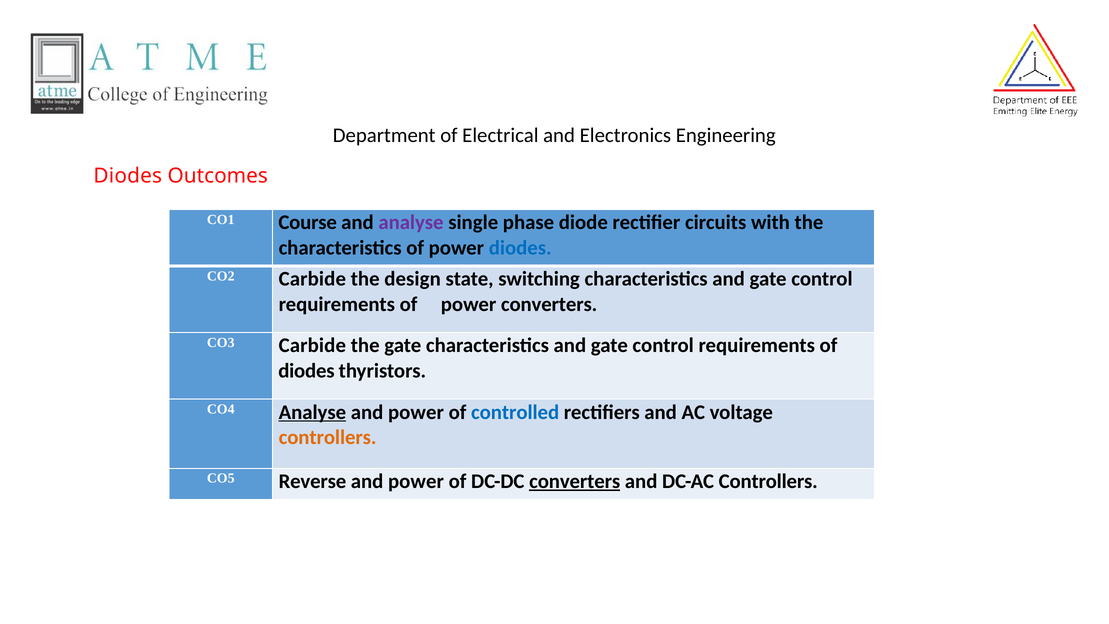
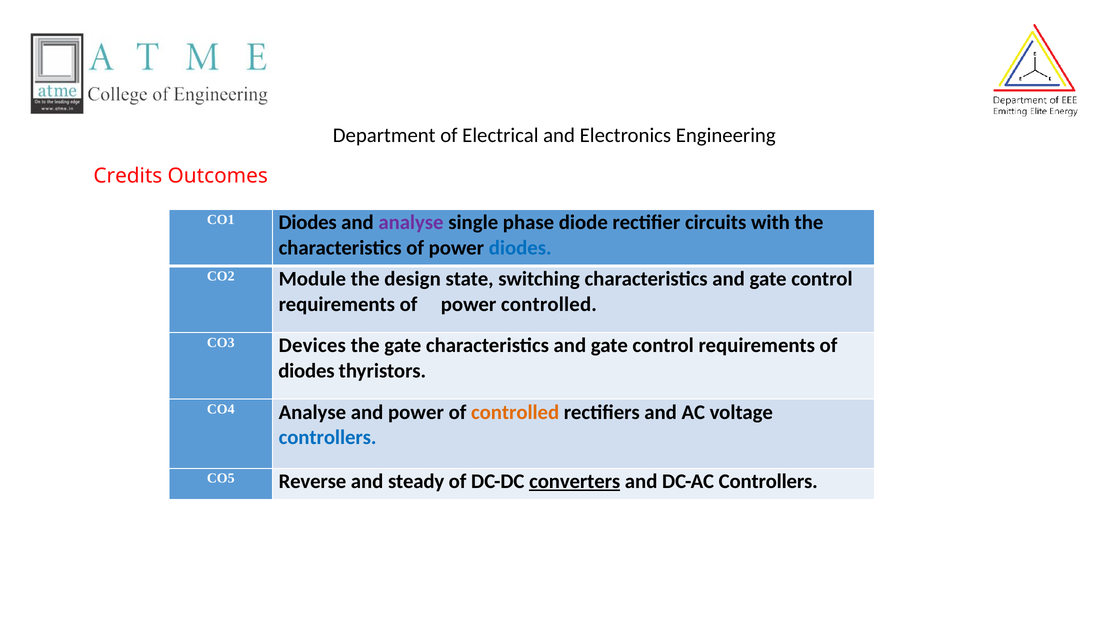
Diodes at (128, 176): Diodes -> Credits
CO1 Course: Course -> Diodes
CO2 Carbide: Carbide -> Module
power converters: converters -> controlled
CO3 Carbide: Carbide -> Devices
Analyse at (312, 412) underline: present -> none
controlled at (515, 412) colour: blue -> orange
controllers at (328, 437) colour: orange -> blue
power at (416, 481): power -> steady
